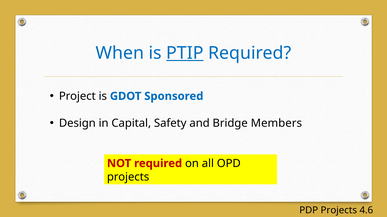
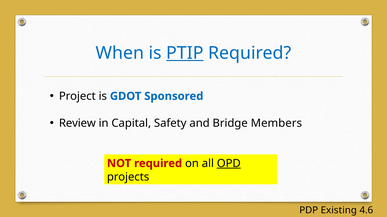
Design: Design -> Review
OPD underline: none -> present
PDP Projects: Projects -> Existing
